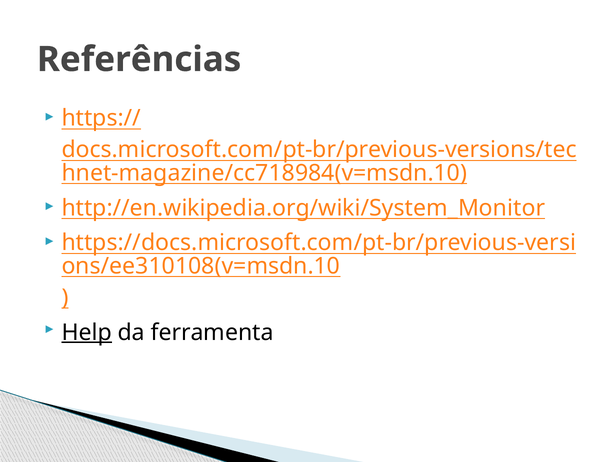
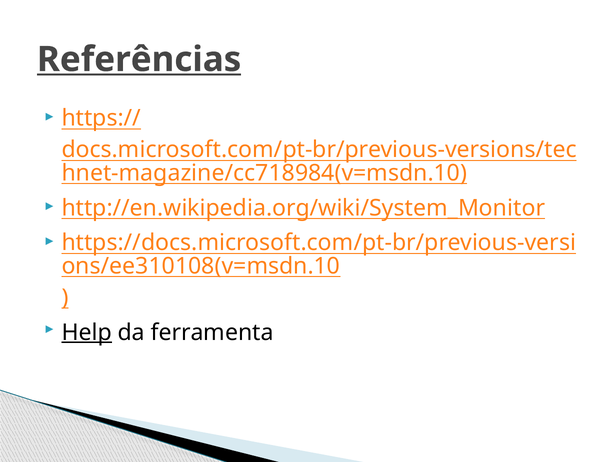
Referências underline: none -> present
